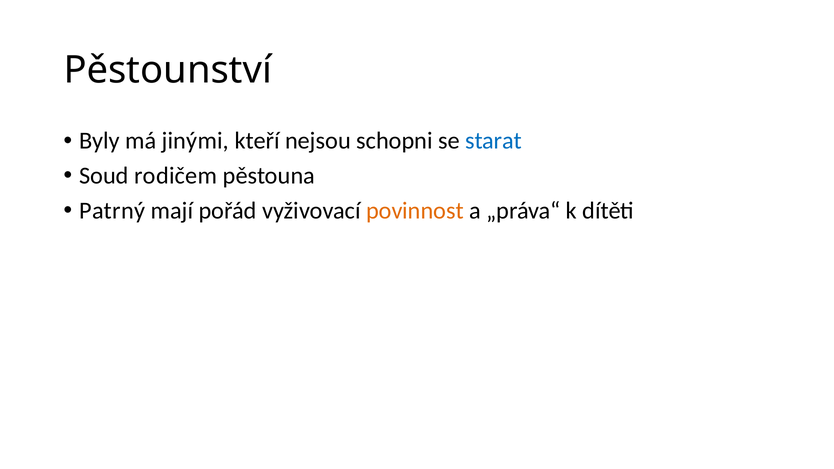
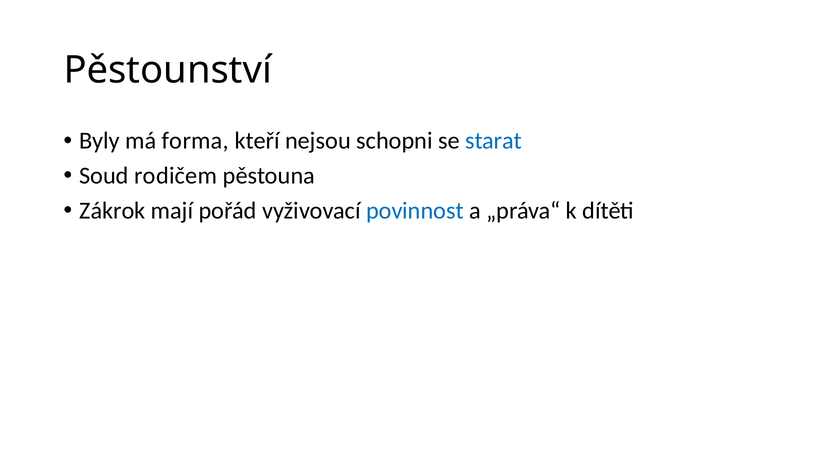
jinými: jinými -> forma
Patrný: Patrný -> Zákrok
povinnost colour: orange -> blue
